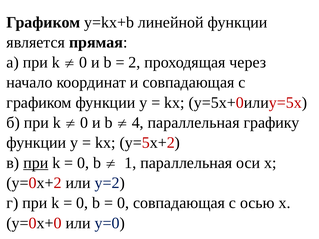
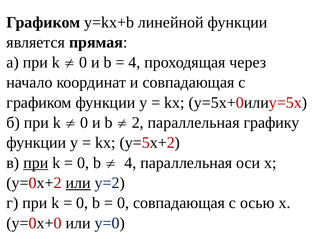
2 at (134, 62): 2 -> 4
4: 4 -> 2
¹ 1: 1 -> 4
или at (78, 183) underline: none -> present
